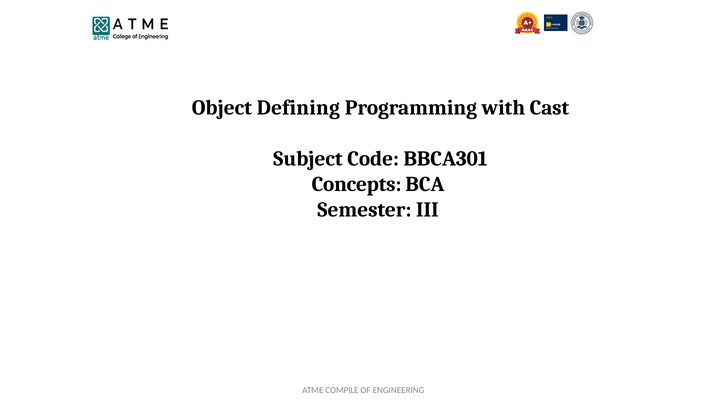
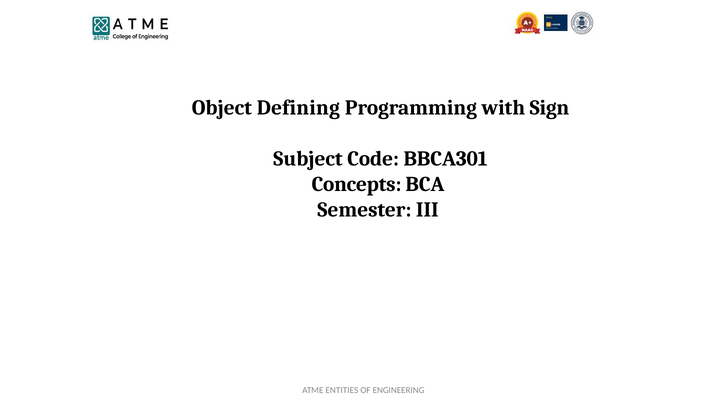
Cast: Cast -> Sign
COMPILE: COMPILE -> ENTITIES
